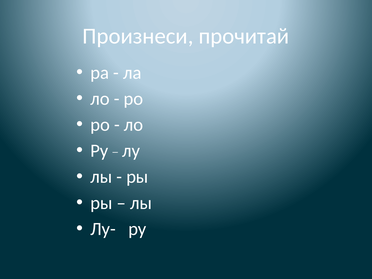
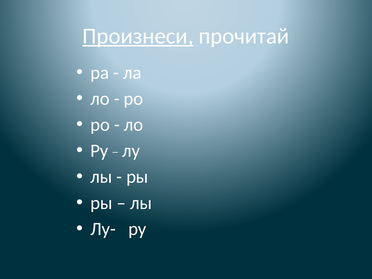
Произнеси underline: none -> present
